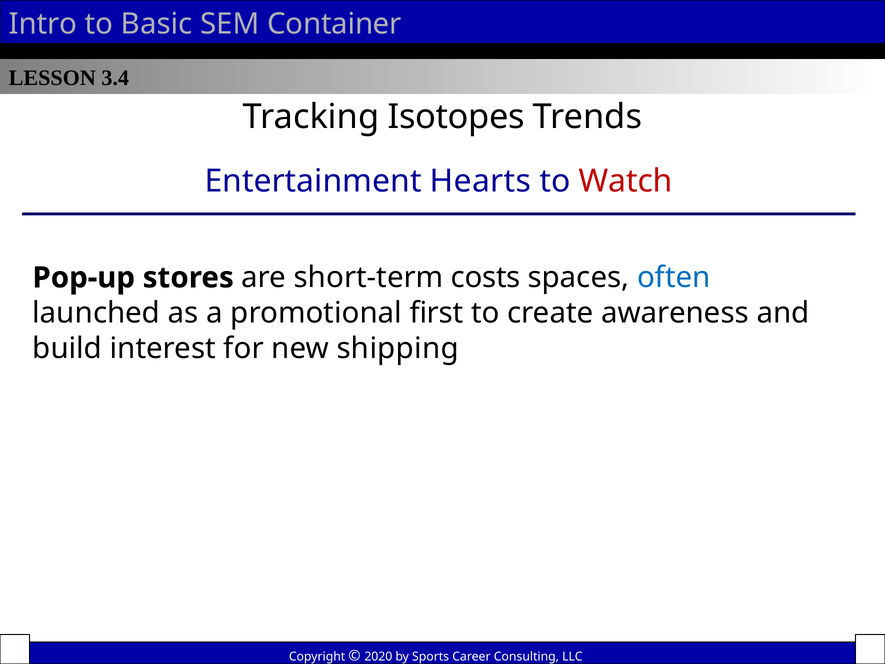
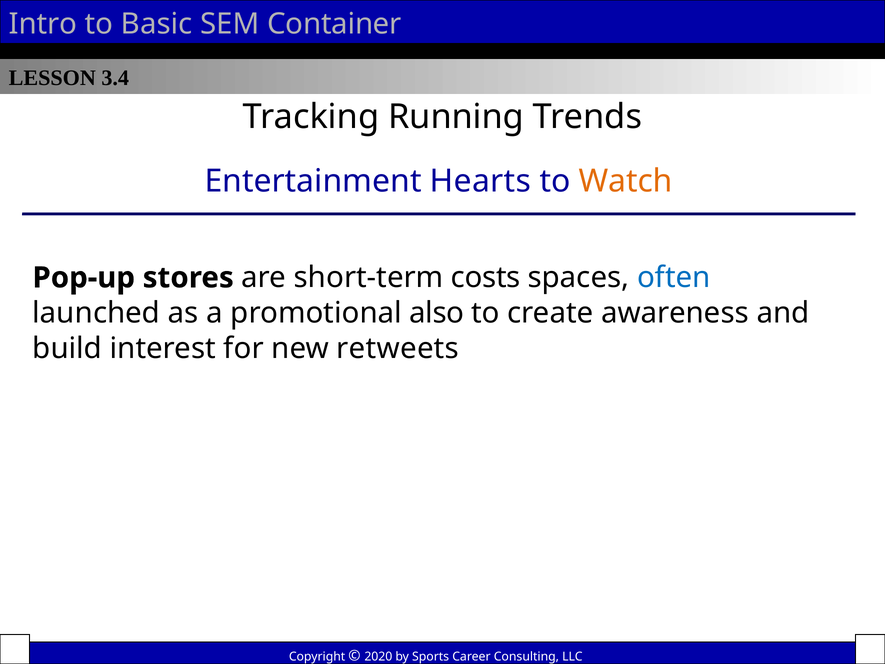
Isotopes: Isotopes -> Running
Watch colour: red -> orange
first: first -> also
shipping: shipping -> retweets
